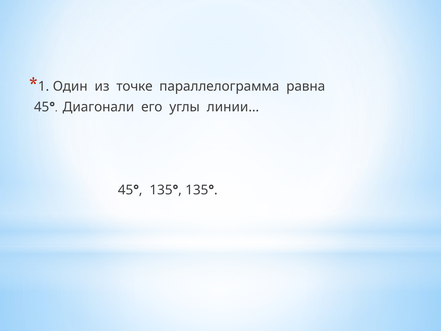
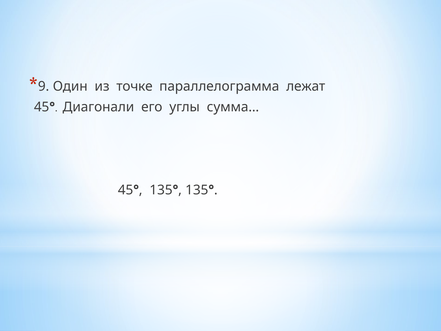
1: 1 -> 9
равна: равна -> лежат
линии…: линии… -> сумма…
